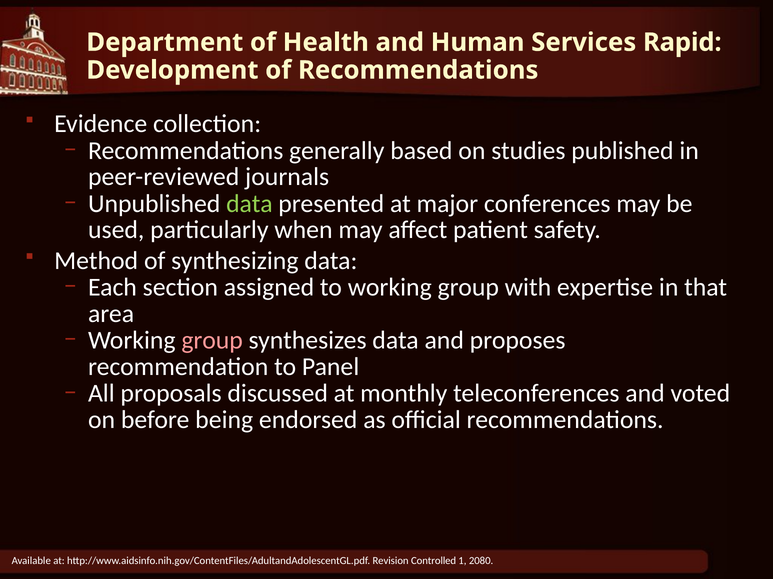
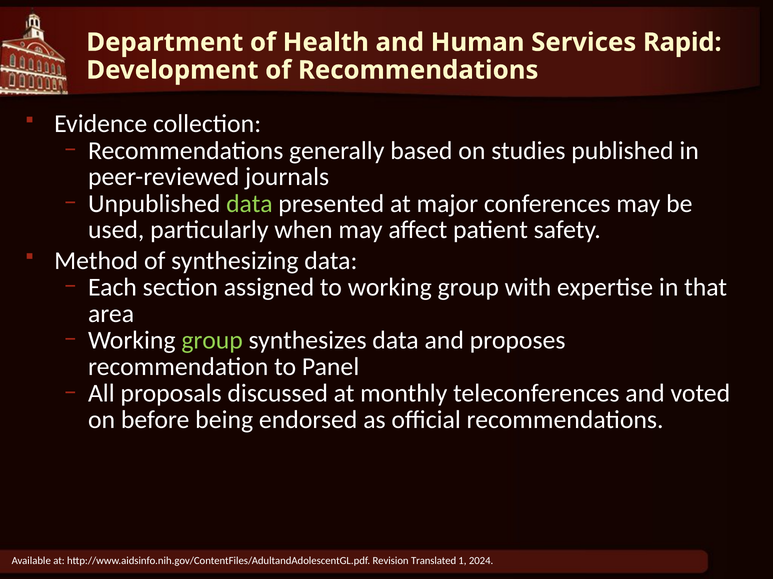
group at (212, 341) colour: pink -> light green
Controlled: Controlled -> Translated
2080: 2080 -> 2024
